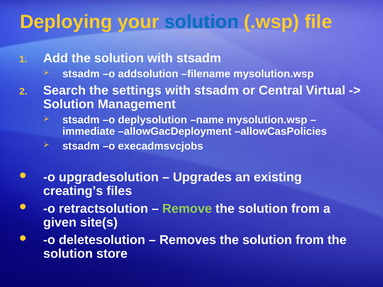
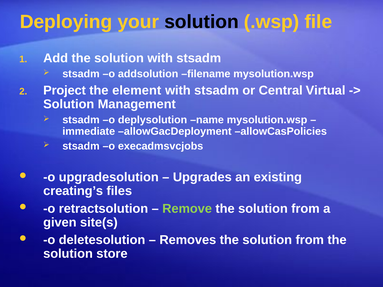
solution at (201, 22) colour: blue -> black
Search: Search -> Project
settings: settings -> element
